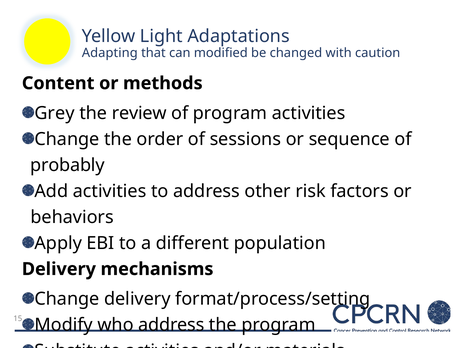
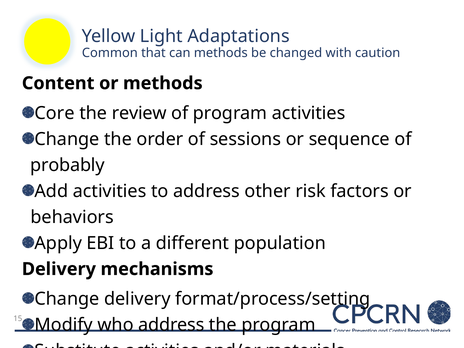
Adapting: Adapting -> Common
can modified: modified -> methods
Grey: Grey -> Core
